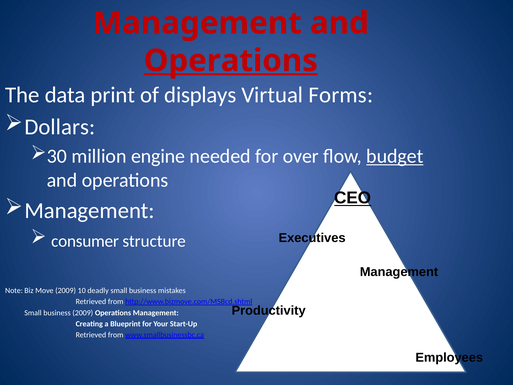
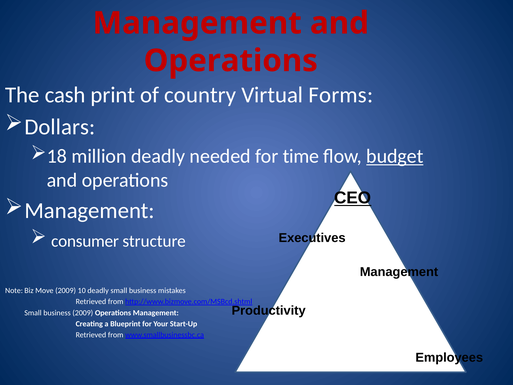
Operations at (231, 61) underline: present -> none
data: data -> cash
displays: displays -> country
30: 30 -> 18
million engine: engine -> deadly
over: over -> time
